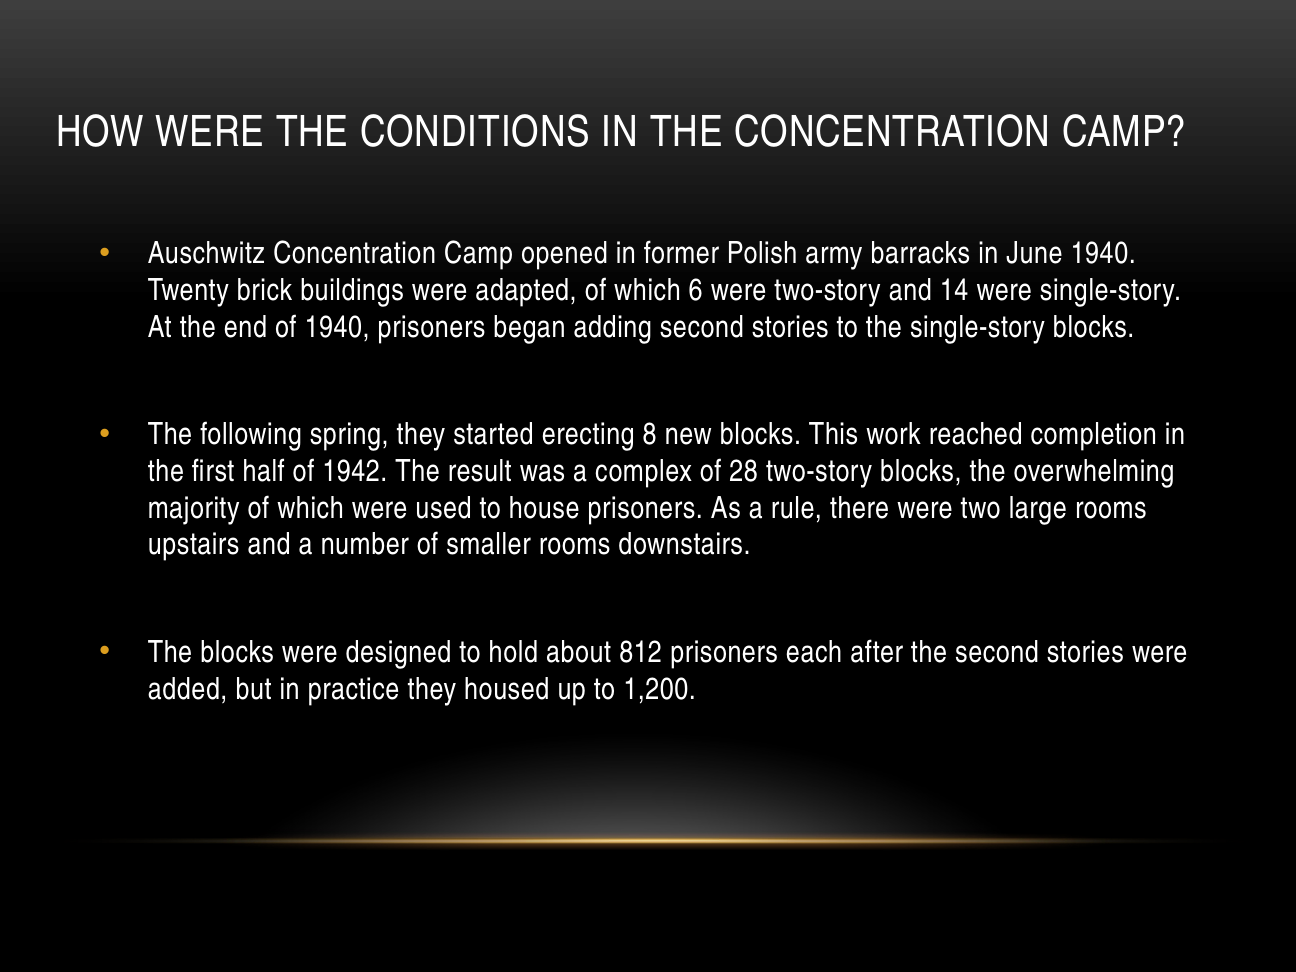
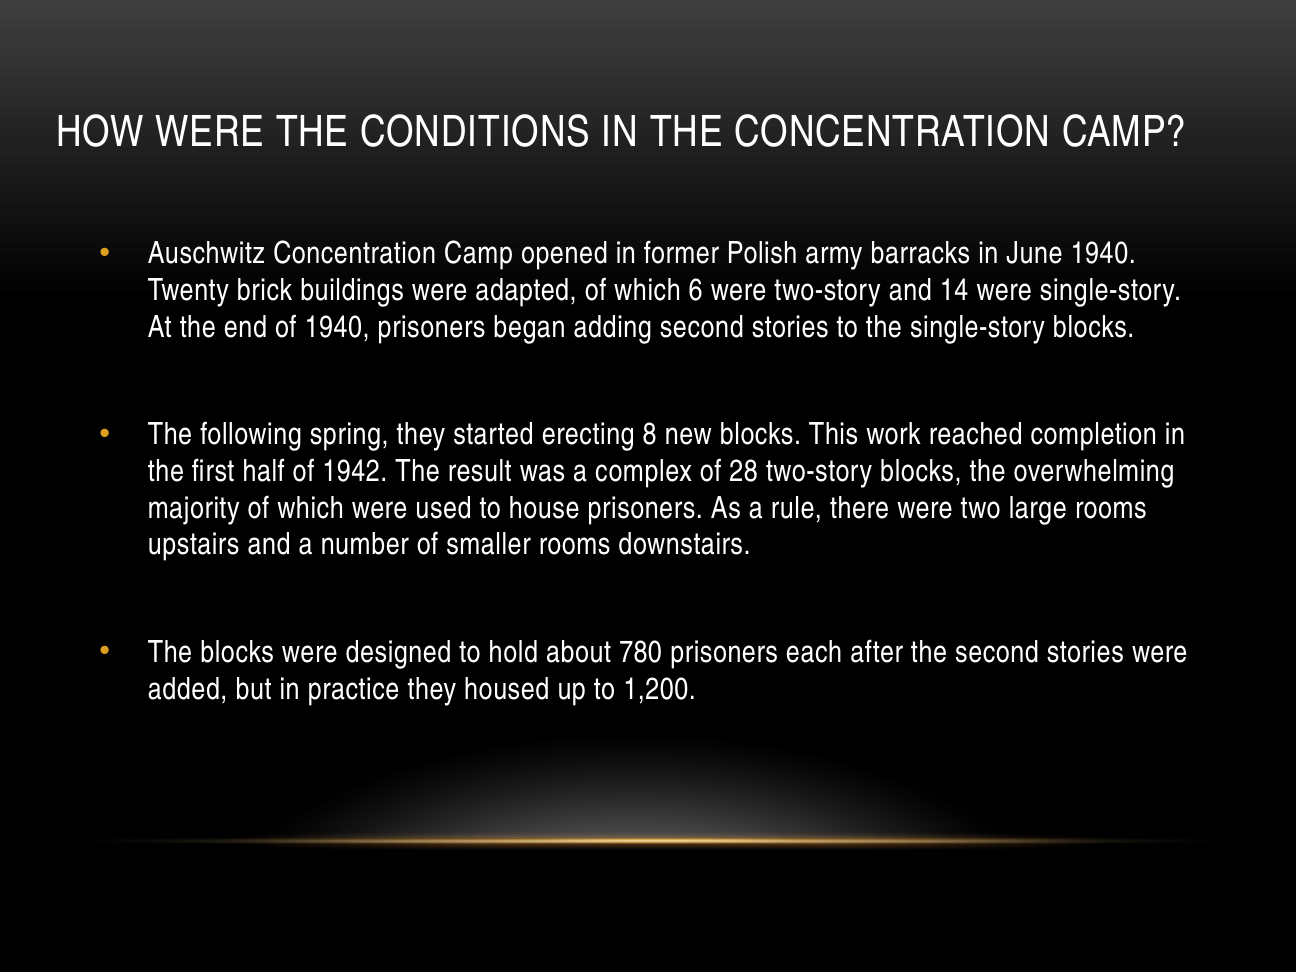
812: 812 -> 780
